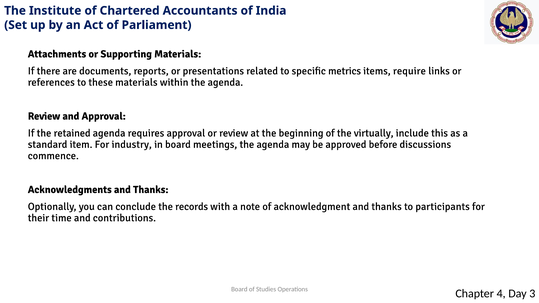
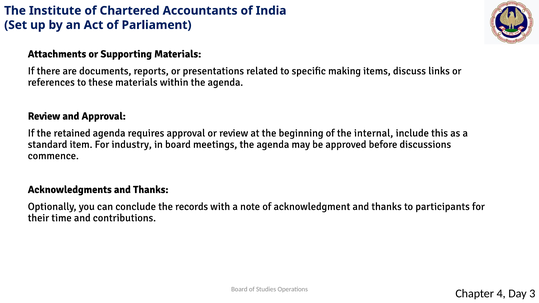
metrics: metrics -> making
require: require -> discuss
virtually: virtually -> internal
